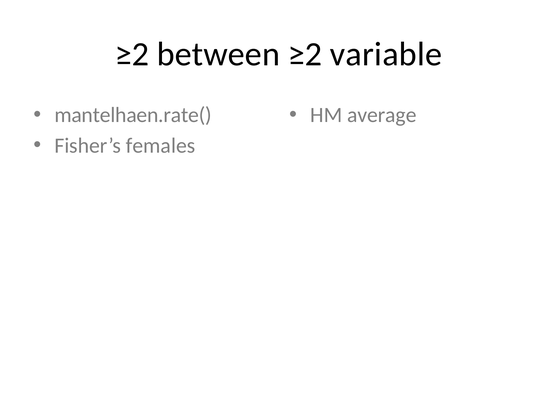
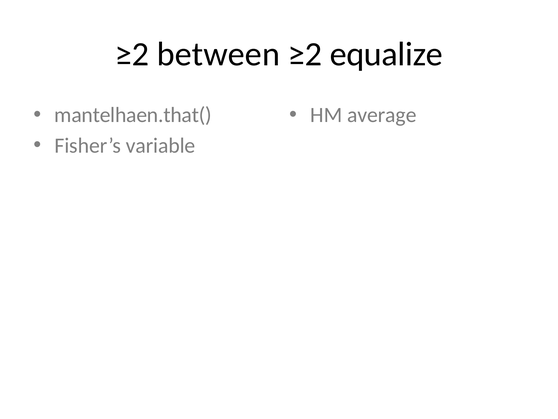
variable: variable -> equalize
mantelhaen.rate(: mantelhaen.rate( -> mantelhaen.that(
females: females -> variable
